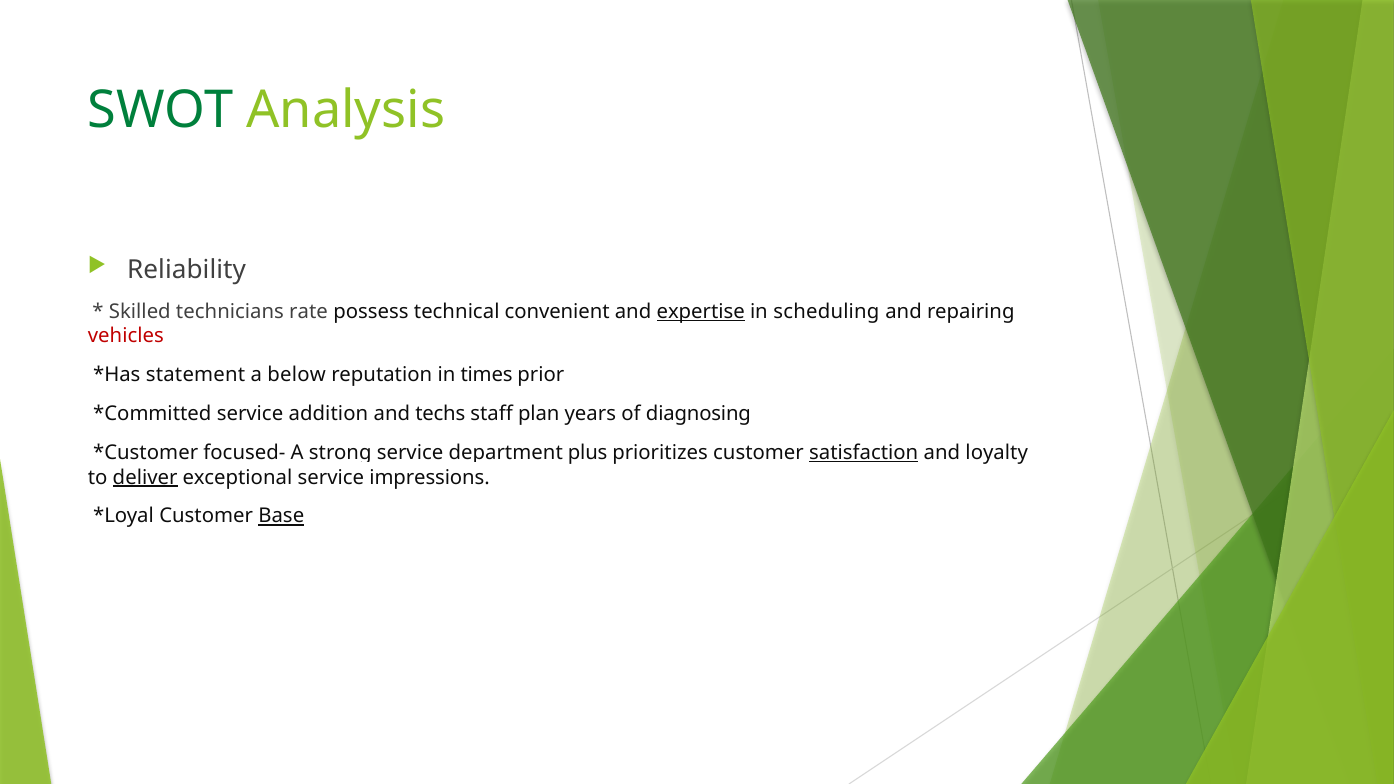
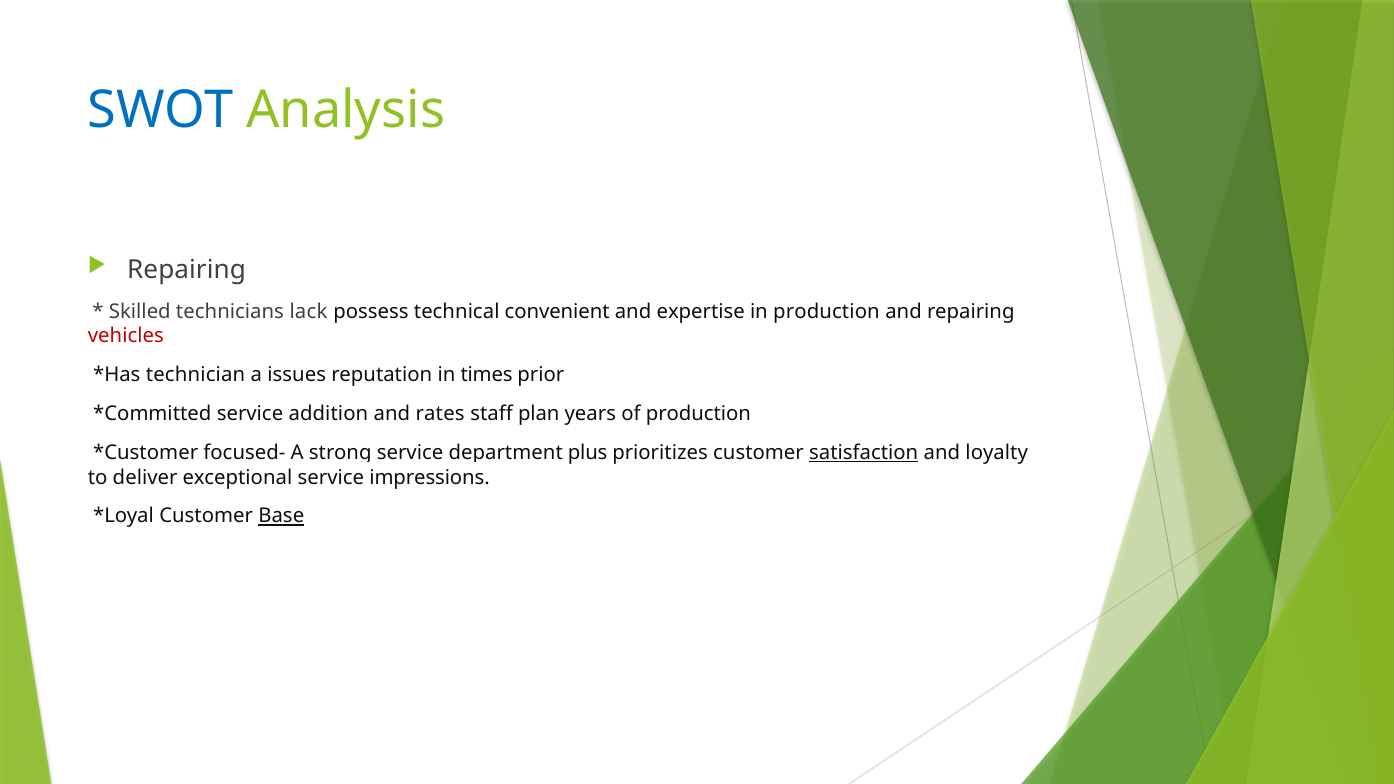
SWOT colour: green -> blue
Reliability at (187, 270): Reliability -> Repairing
rate: rate -> lack
expertise underline: present -> none
in scheduling: scheduling -> production
statement: statement -> technician
below: below -> issues
techs: techs -> rates
of diagnosing: diagnosing -> production
deliver underline: present -> none
